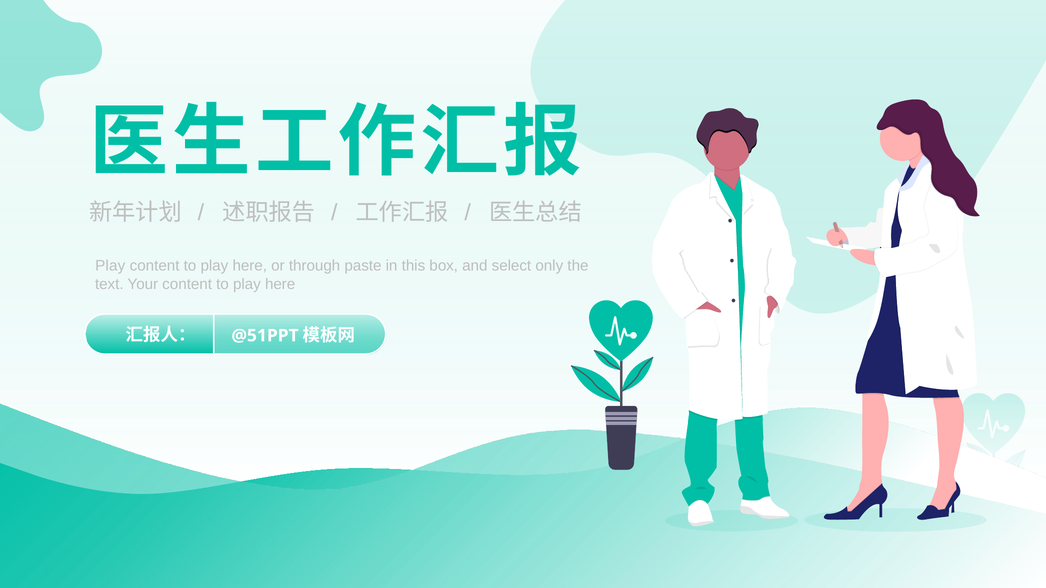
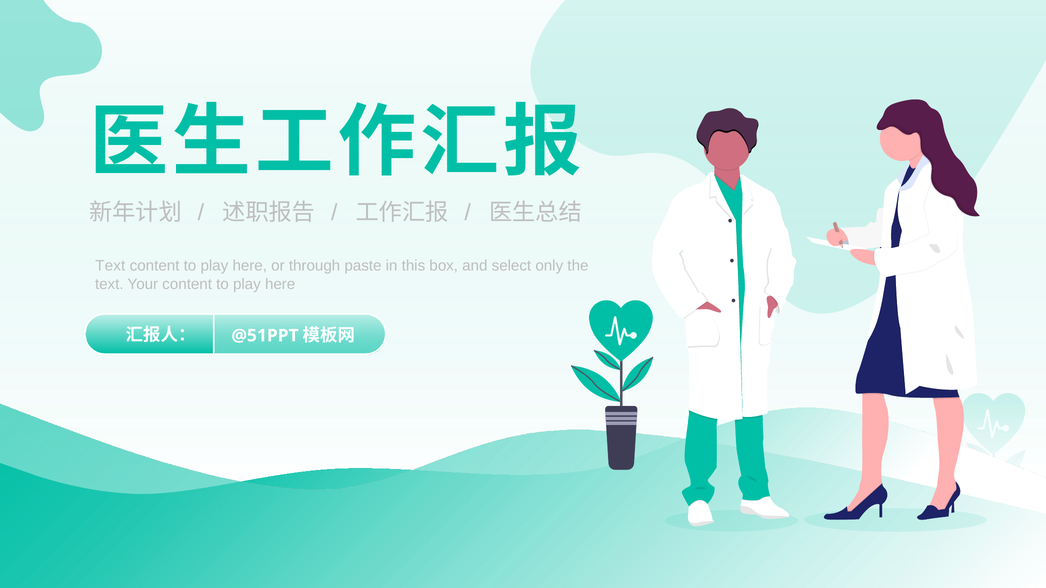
Play at (110, 266): Play -> Text
